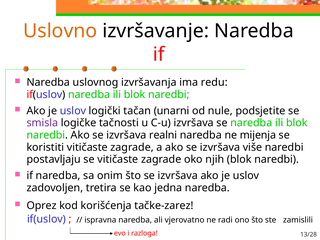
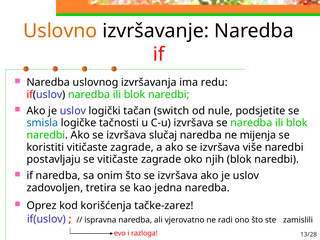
unarni: unarni -> switch
smisla colour: purple -> blue
realni: realni -> slučaj
